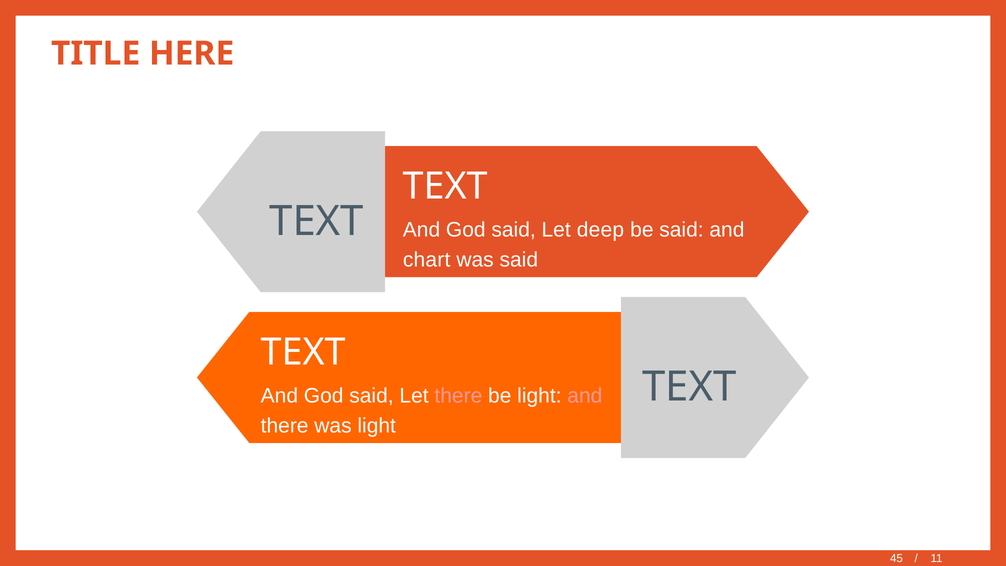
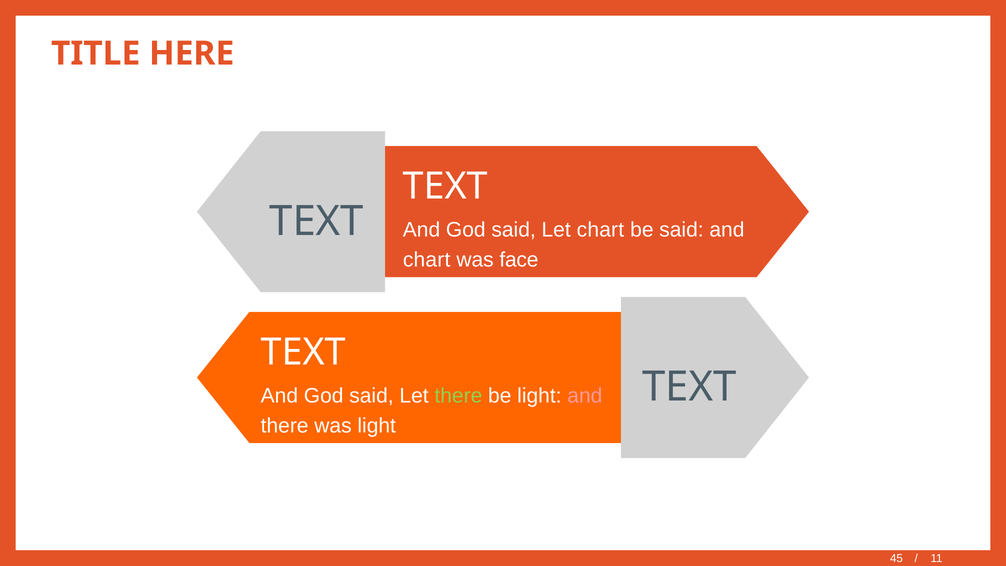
Let deep: deep -> chart
was said: said -> face
there at (458, 396) colour: pink -> light green
